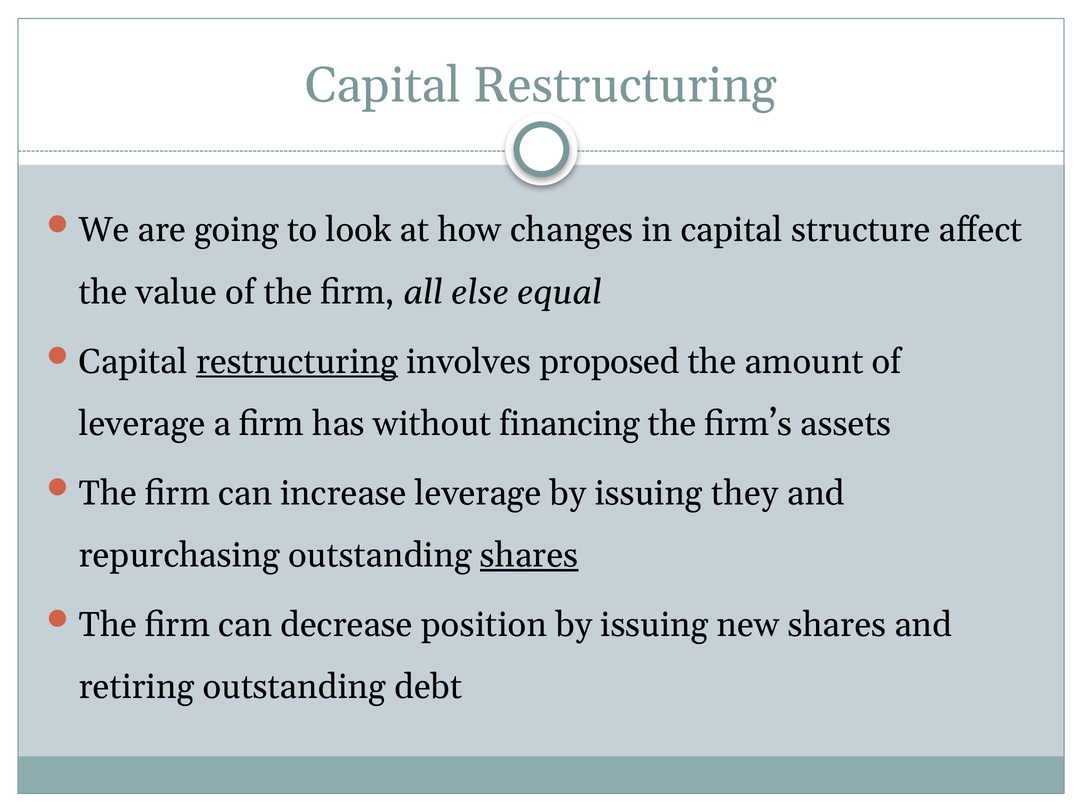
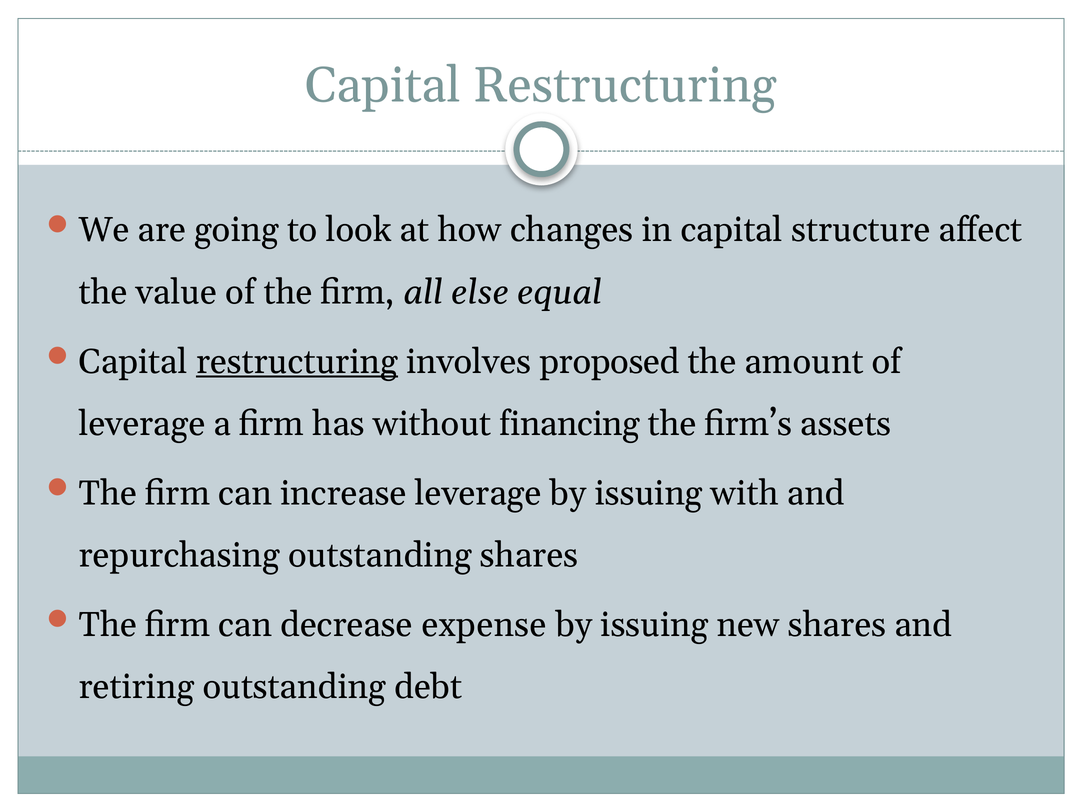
they: they -> with
shares at (529, 556) underline: present -> none
position: position -> expense
